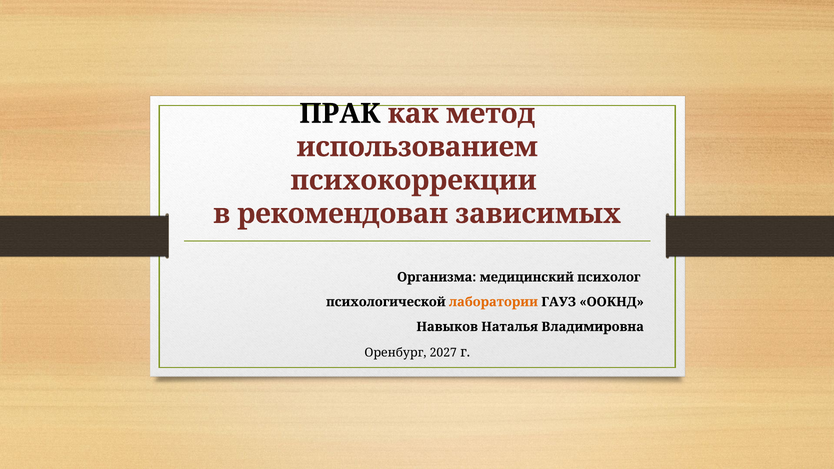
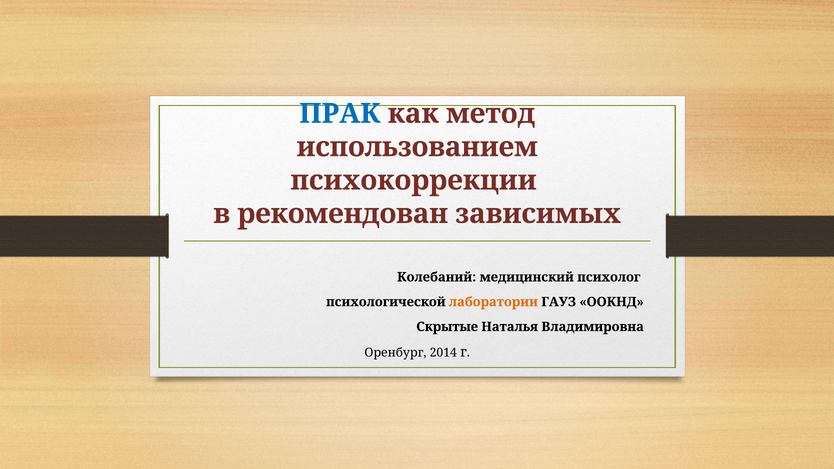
ПРАК colour: black -> blue
Организма: Организма -> Колебаний
Навыков: Навыков -> Скрытые
2027: 2027 -> 2014
